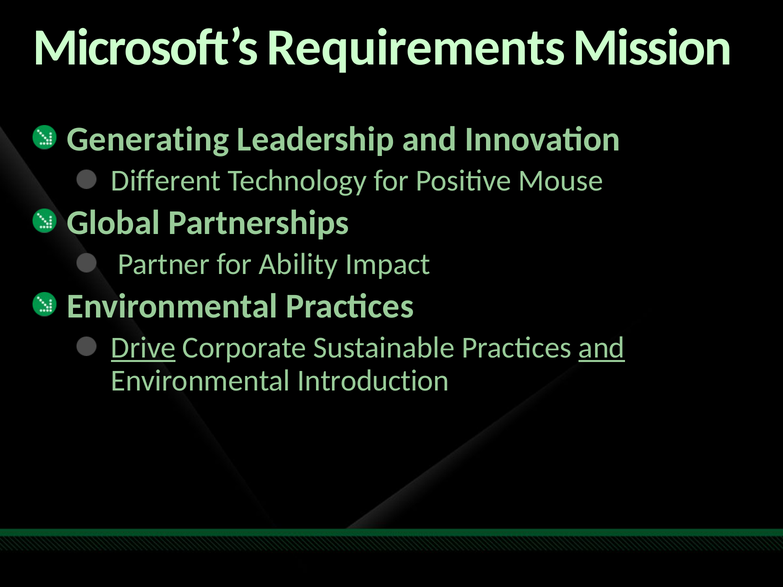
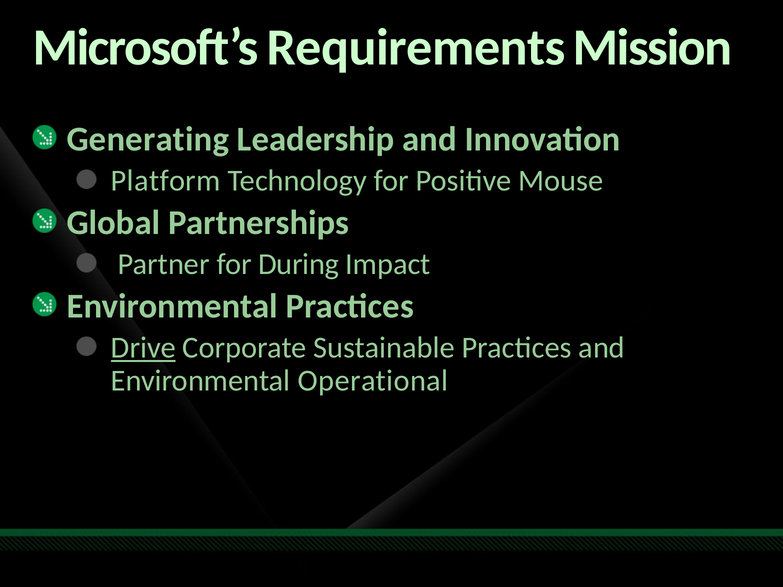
Different: Different -> Platform
Ability: Ability -> During
and at (602, 348) underline: present -> none
Introduction: Introduction -> Operational
